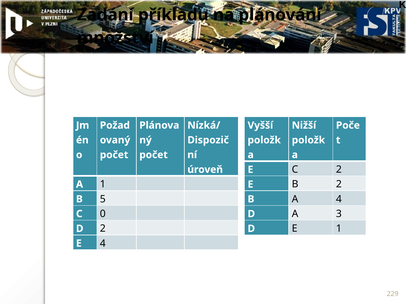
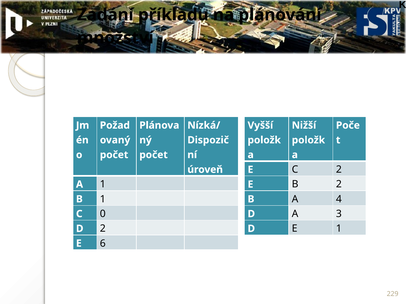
5 at (103, 199): 5 -> 1
E 4: 4 -> 6
